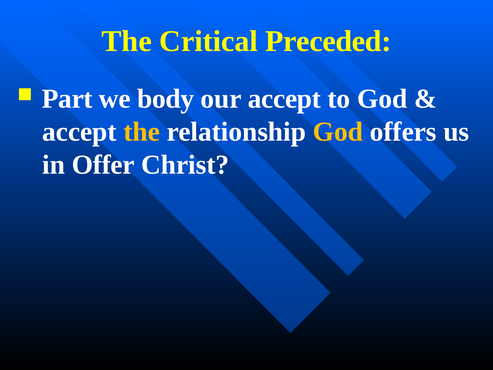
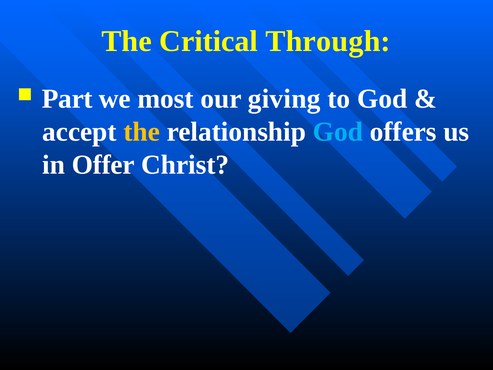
Preceded: Preceded -> Through
body: body -> most
our accept: accept -> giving
God at (338, 132) colour: yellow -> light blue
